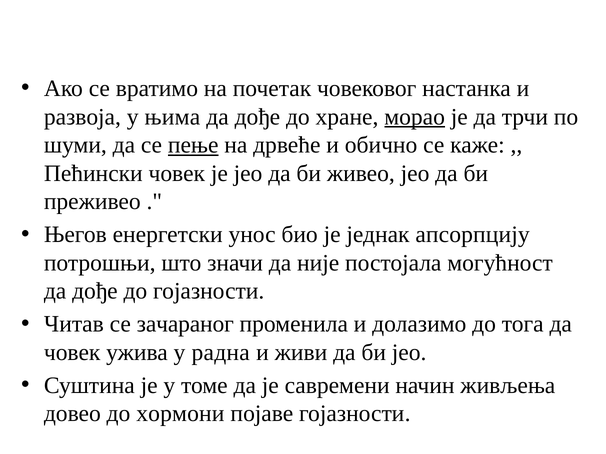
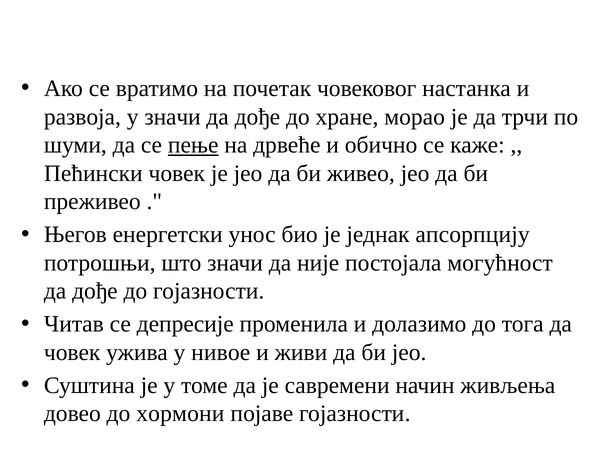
у њима: њима -> значи
морао underline: present -> none
зачараног: зачараног -> депресије
радна: радна -> нивое
